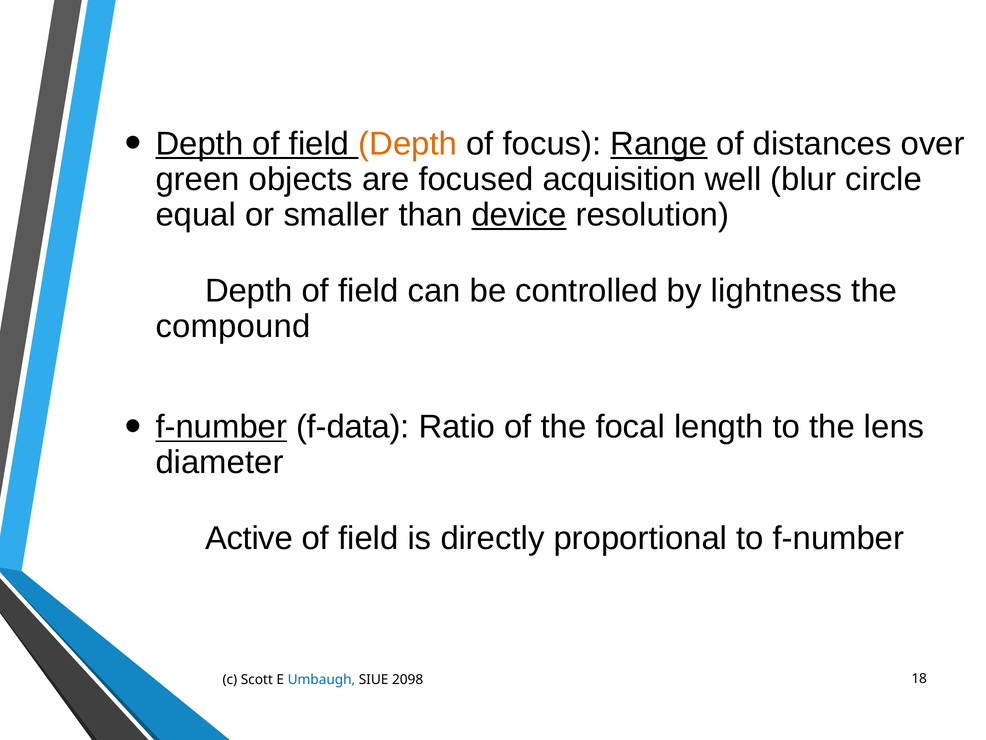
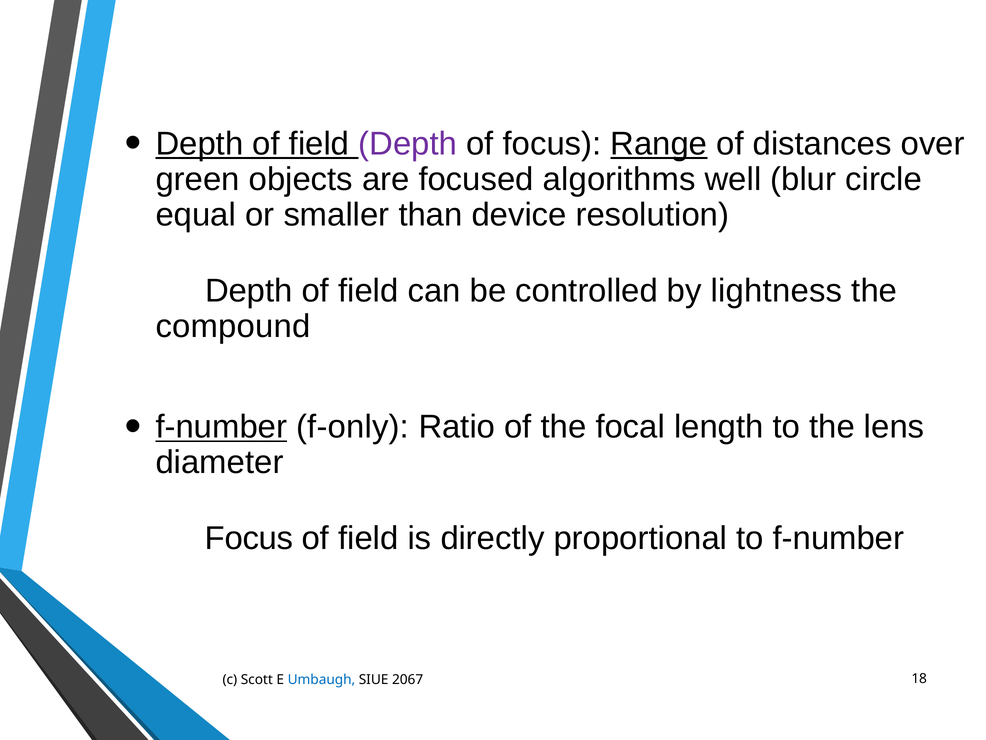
Depth at (408, 144) colour: orange -> purple
acquisition: acquisition -> algorithms
device underline: present -> none
f-data: f-data -> f-only
Active at (249, 538): Active -> Focus
2098: 2098 -> 2067
